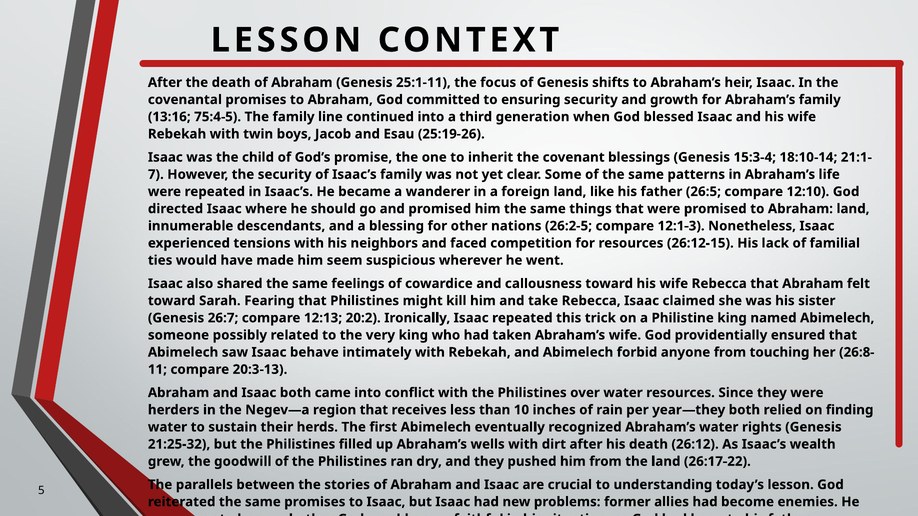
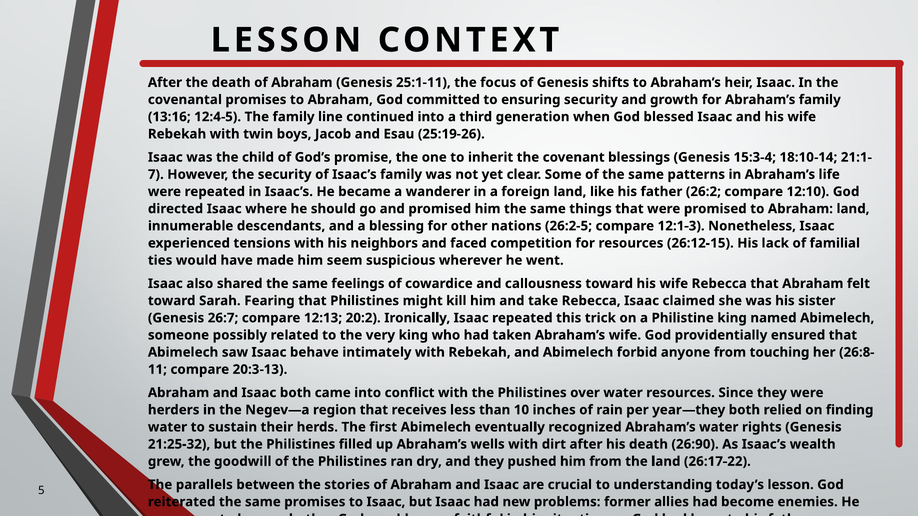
75:4-5: 75:4-5 -> 12:4-5
26:5: 26:5 -> 26:2
26:12: 26:12 -> 26:90
